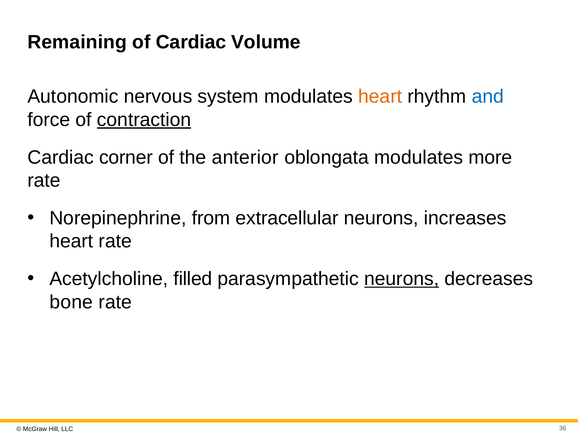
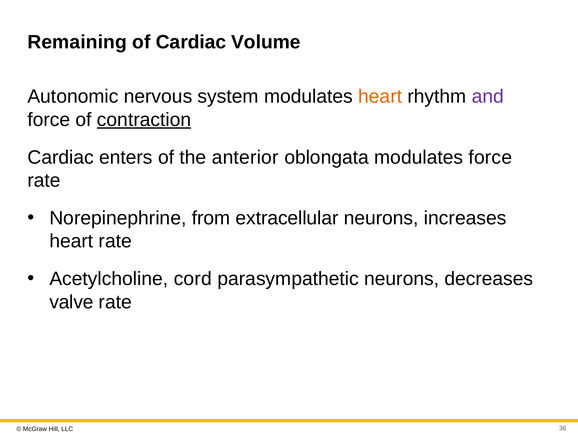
and colour: blue -> purple
corner: corner -> enters
modulates more: more -> force
filled: filled -> cord
neurons at (402, 279) underline: present -> none
bone: bone -> valve
